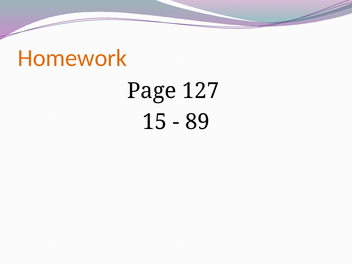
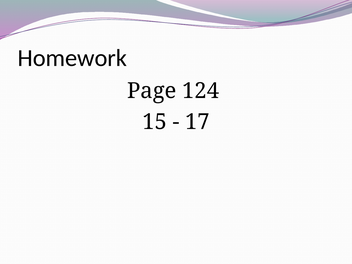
Homework colour: orange -> black
127: 127 -> 124
89: 89 -> 17
